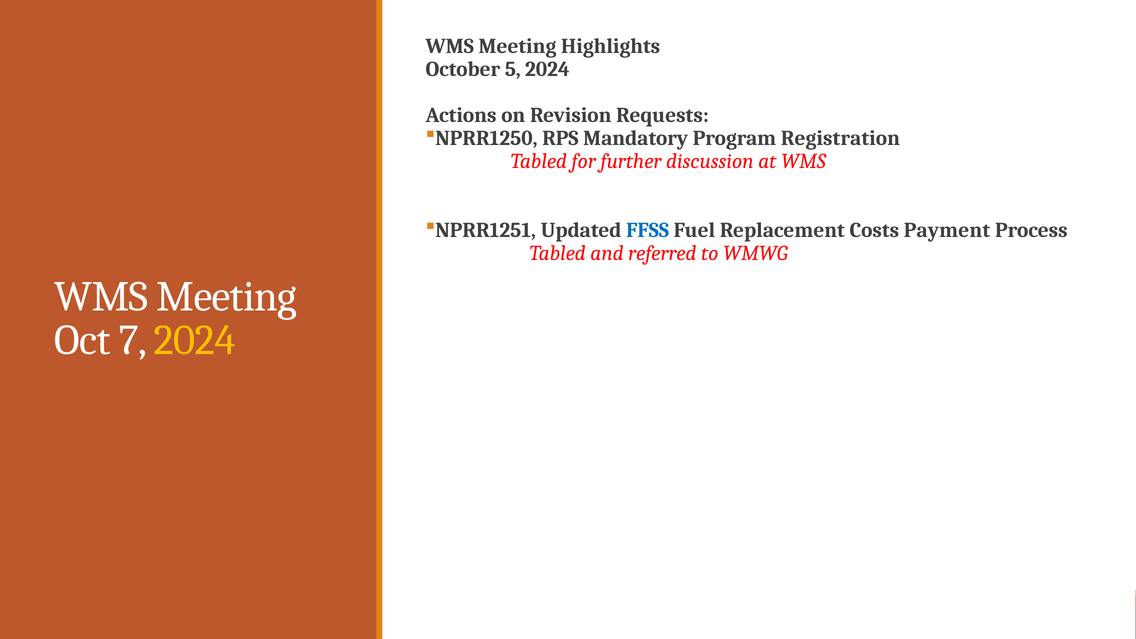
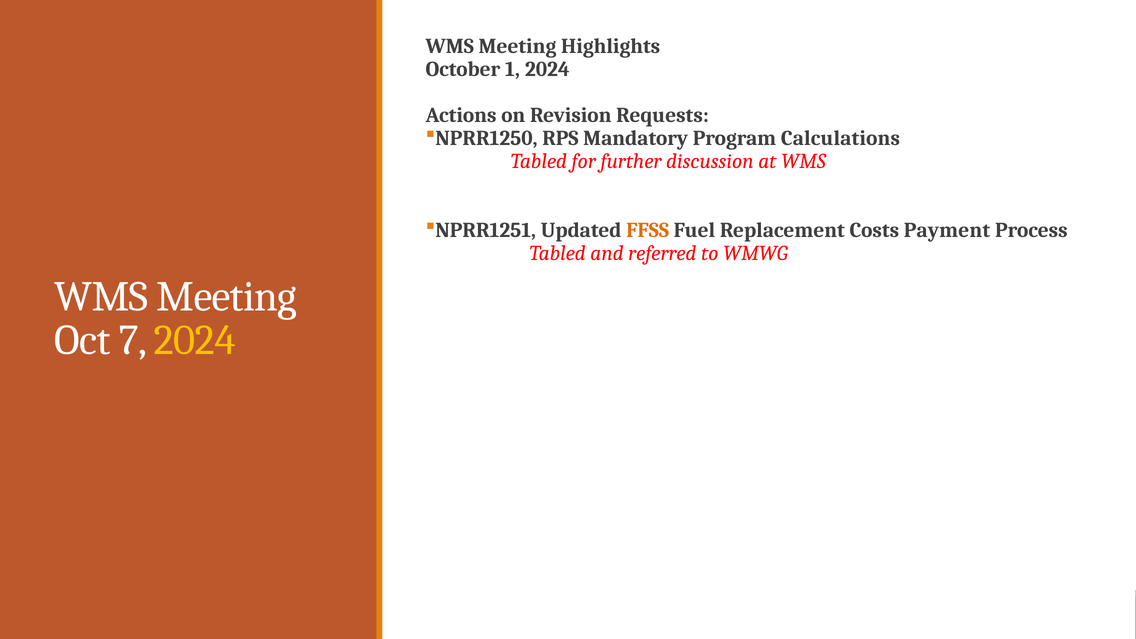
5: 5 -> 1
Registration: Registration -> Calculations
FFSS colour: blue -> orange
